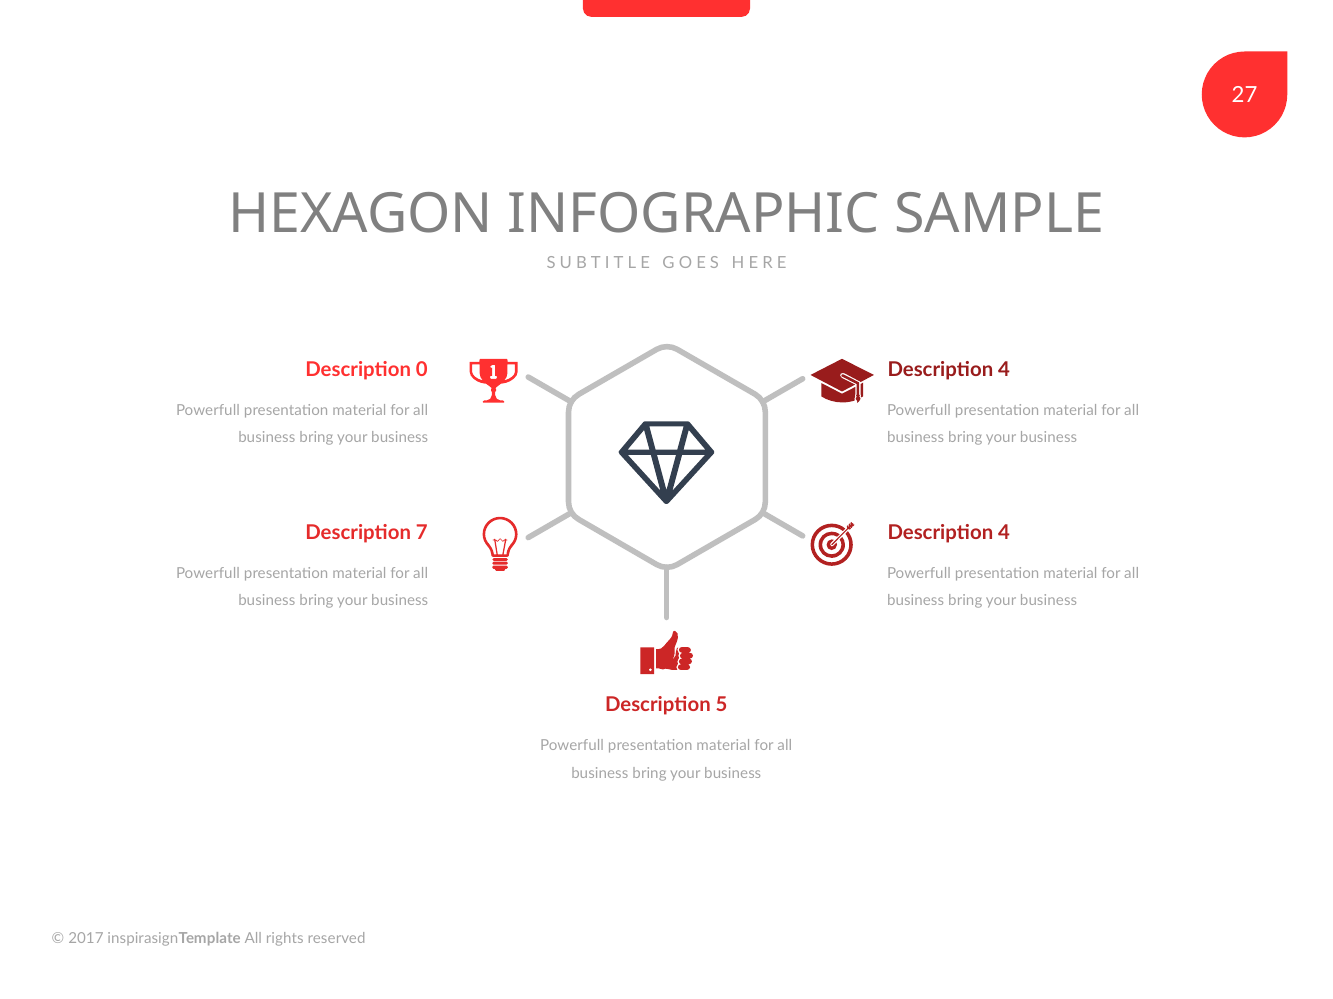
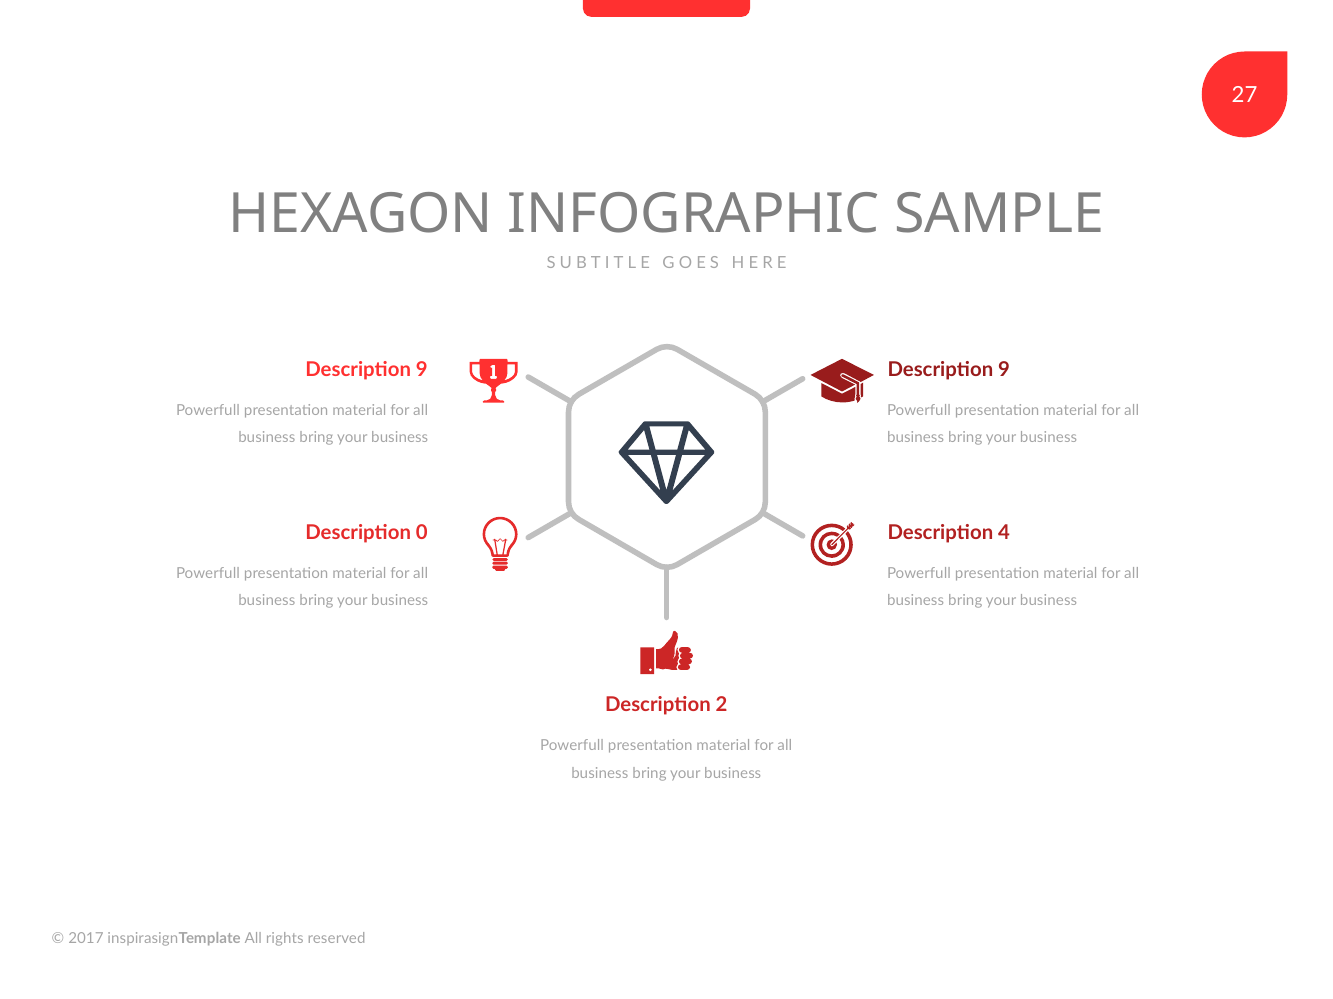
0 at (422, 370): 0 -> 9
4 at (1004, 370): 4 -> 9
7: 7 -> 0
5: 5 -> 2
